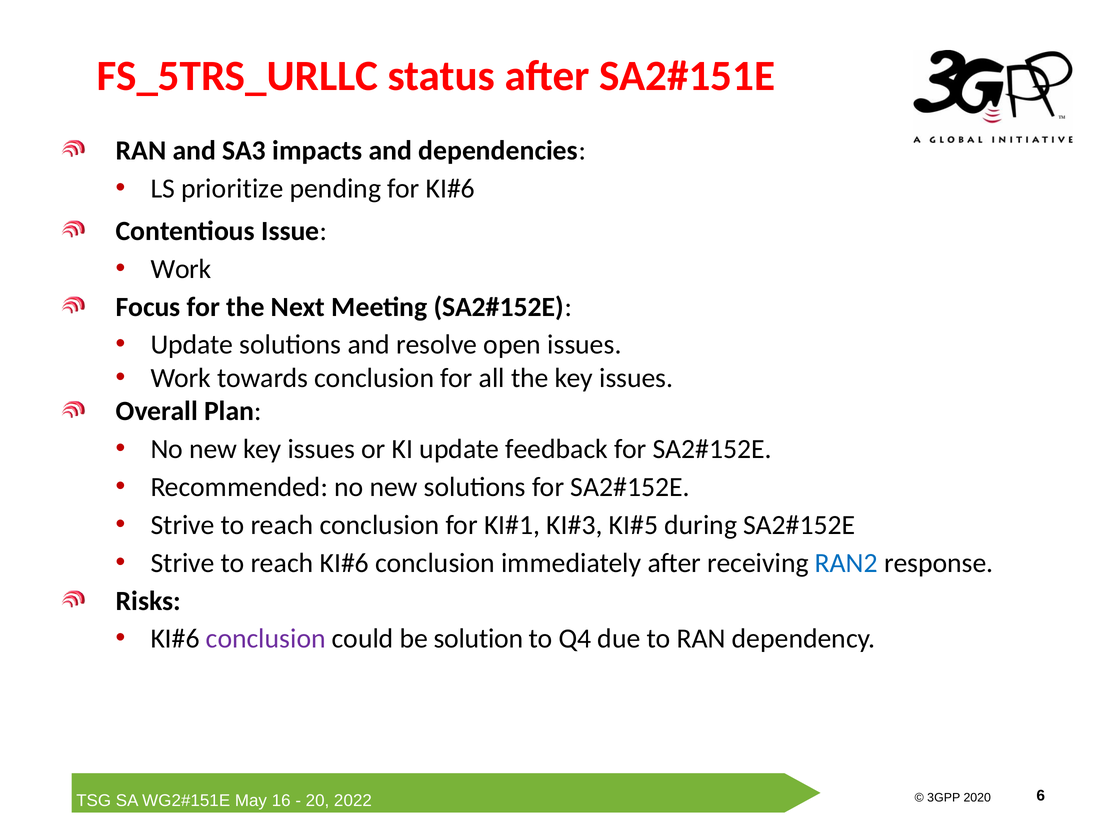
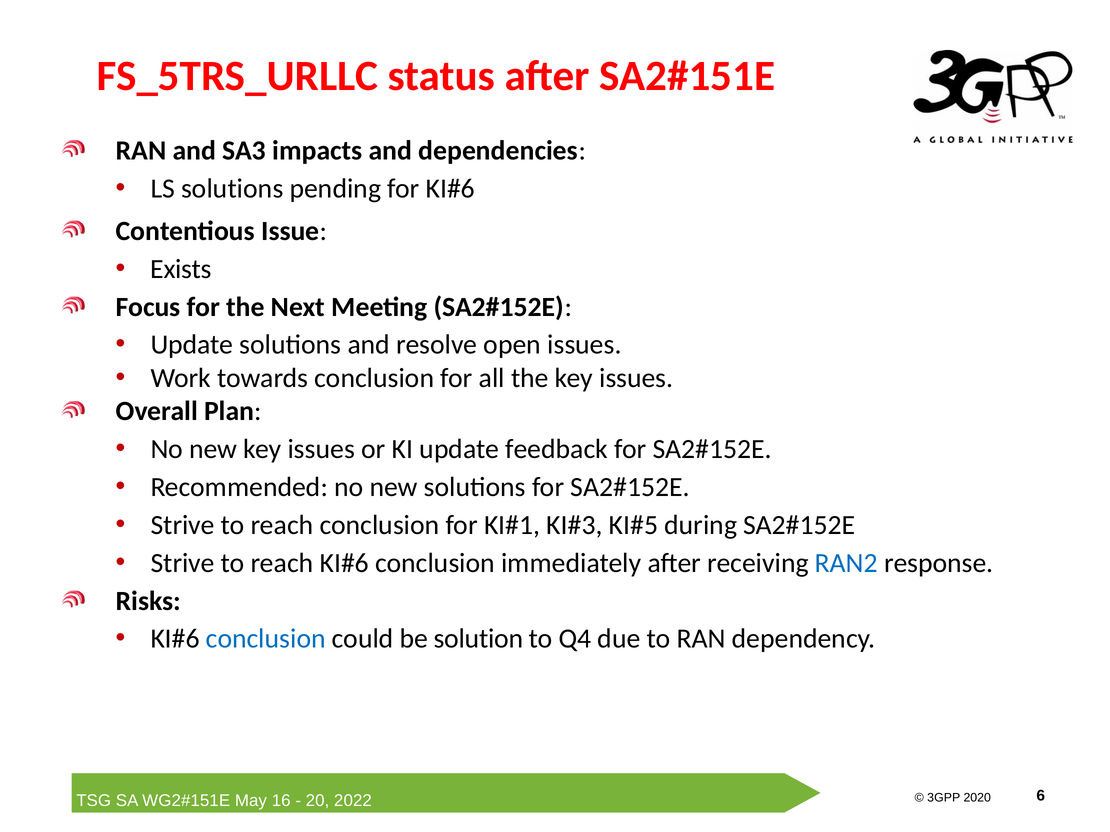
LS prioritize: prioritize -> solutions
Work at (181, 269): Work -> Exists
conclusion at (266, 639) colour: purple -> blue
